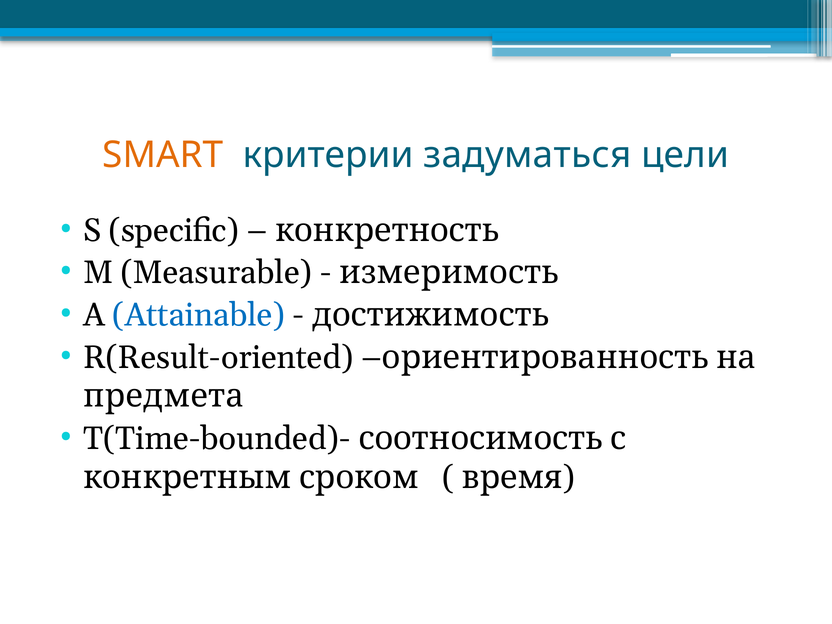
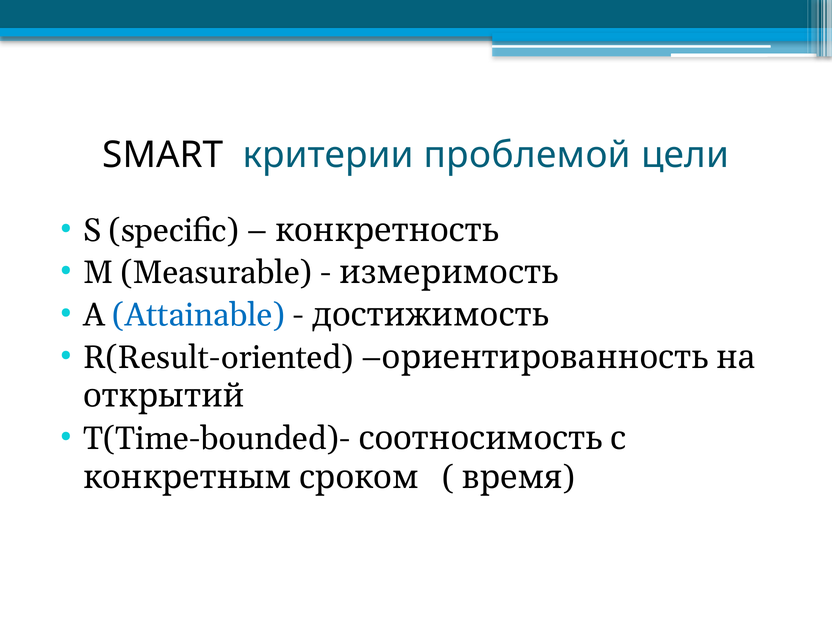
SMART colour: orange -> black
задуматься: задуматься -> проблемой
предмета: предмета -> открытий
